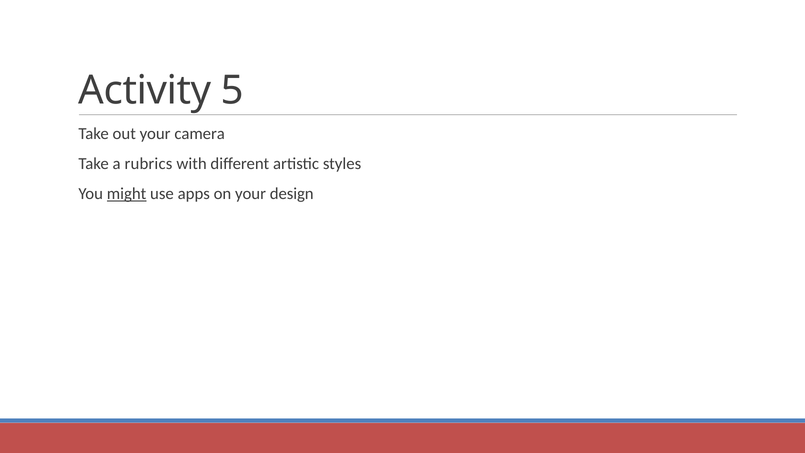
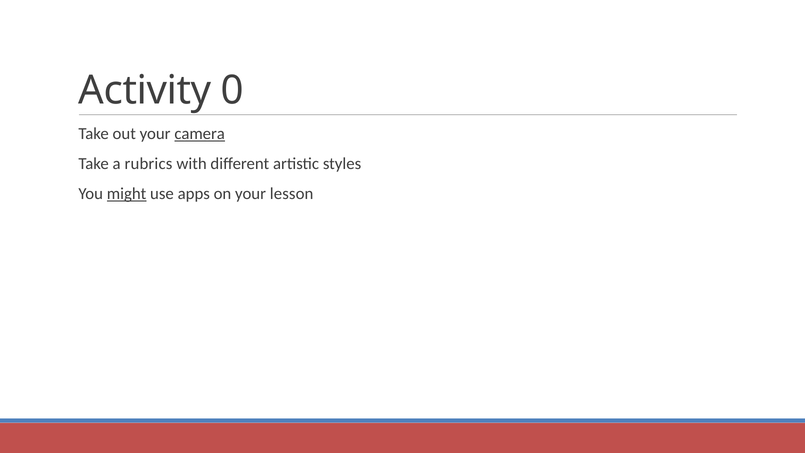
5: 5 -> 0
camera underline: none -> present
design: design -> lesson
